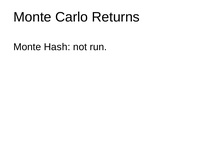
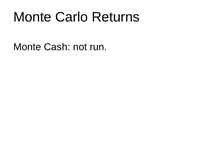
Hash: Hash -> Cash
